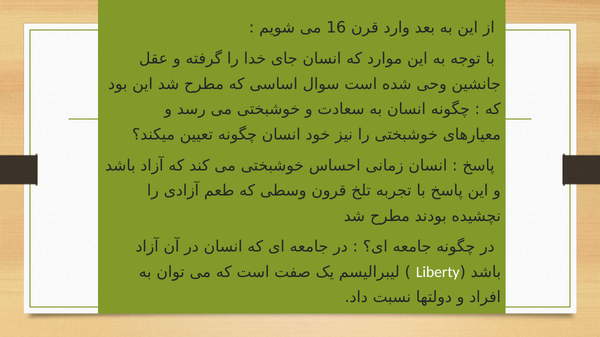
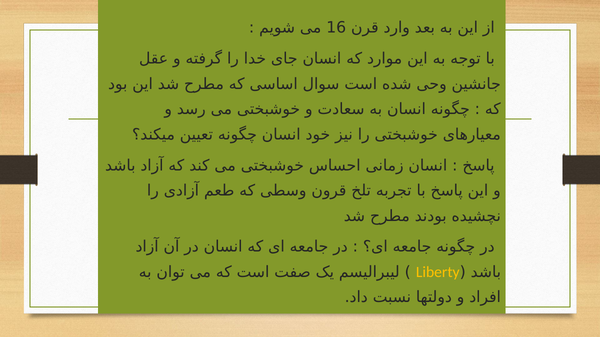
Liberty colour: white -> yellow
